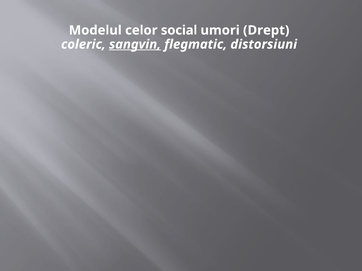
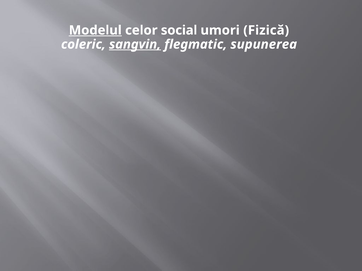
Modelul underline: none -> present
Drept: Drept -> Fizică
distorsiuni: distorsiuni -> supunerea
